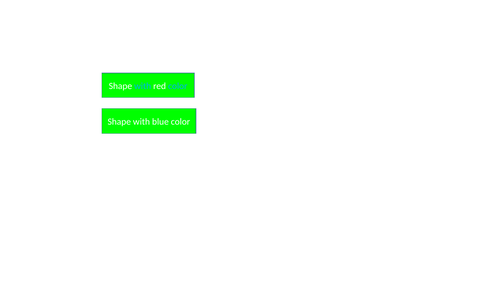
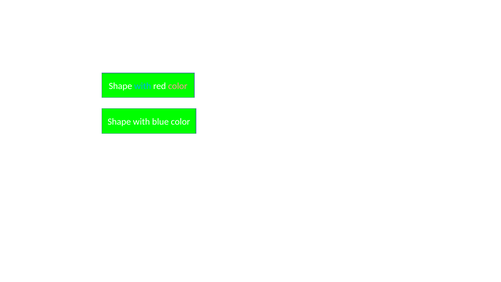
color at (178, 86) colour: light blue -> pink
